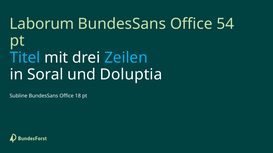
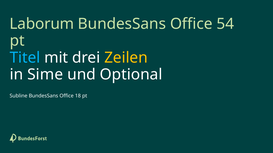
Zeilen colour: light blue -> yellow
Soral: Soral -> Sime
Doluptia: Doluptia -> Optional
